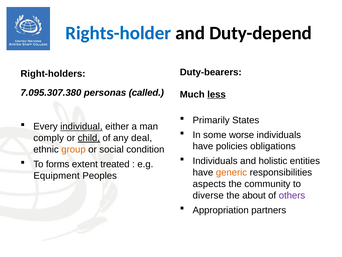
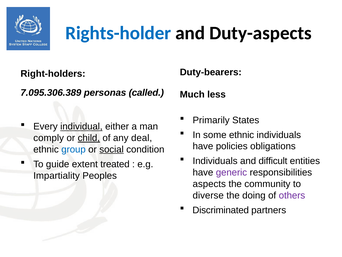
Duty-depend: Duty-depend -> Duty-aspects
7.095.307.380: 7.095.307.380 -> 7.095.306.389
less underline: present -> none
some worse: worse -> ethnic
group colour: orange -> blue
social underline: none -> present
holistic: holistic -> difficult
forms: forms -> guide
generic colour: orange -> purple
Equipment: Equipment -> Impartiality
about: about -> doing
Appropriation: Appropriation -> Discriminated
